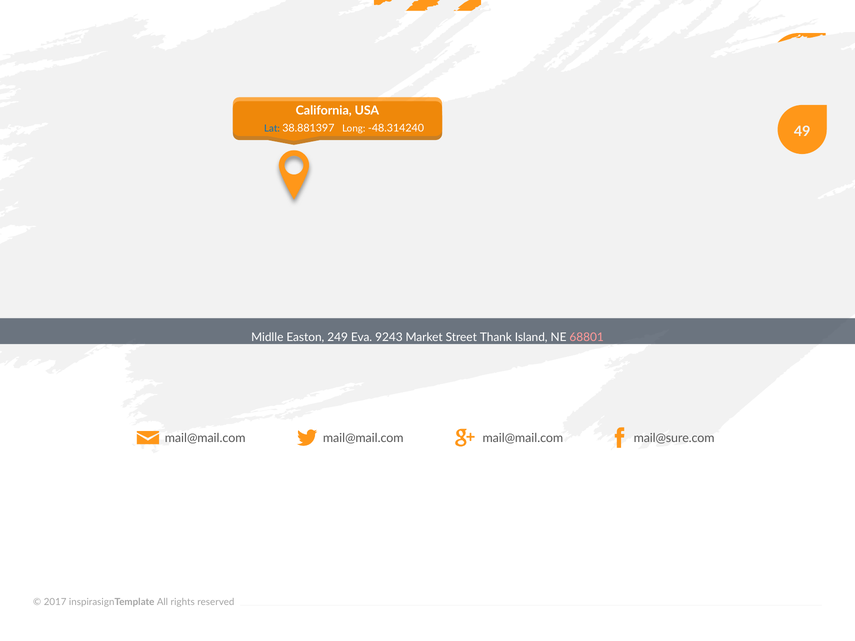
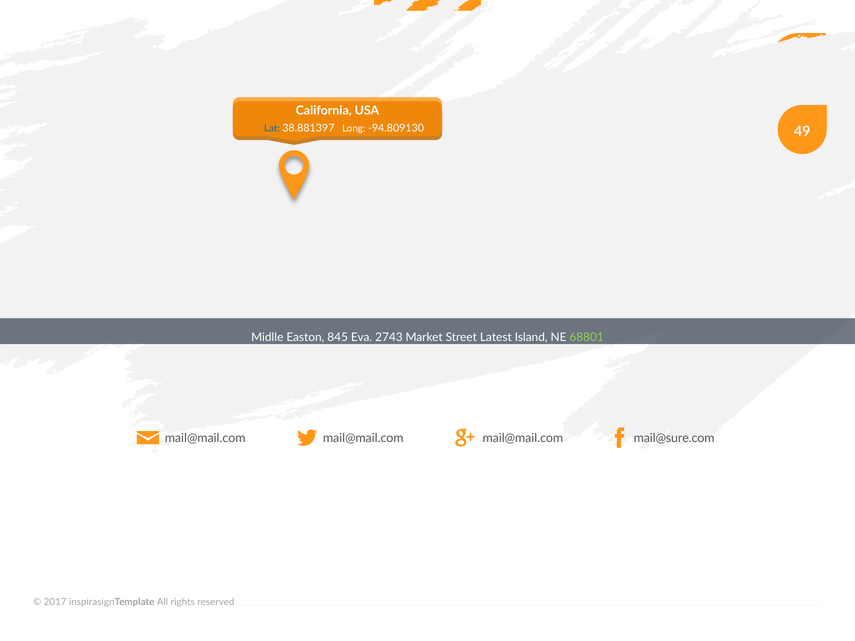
-48.314240: -48.314240 -> -94.809130
249: 249 -> 845
9243: 9243 -> 2743
Thank: Thank -> Latest
68801 colour: pink -> light green
